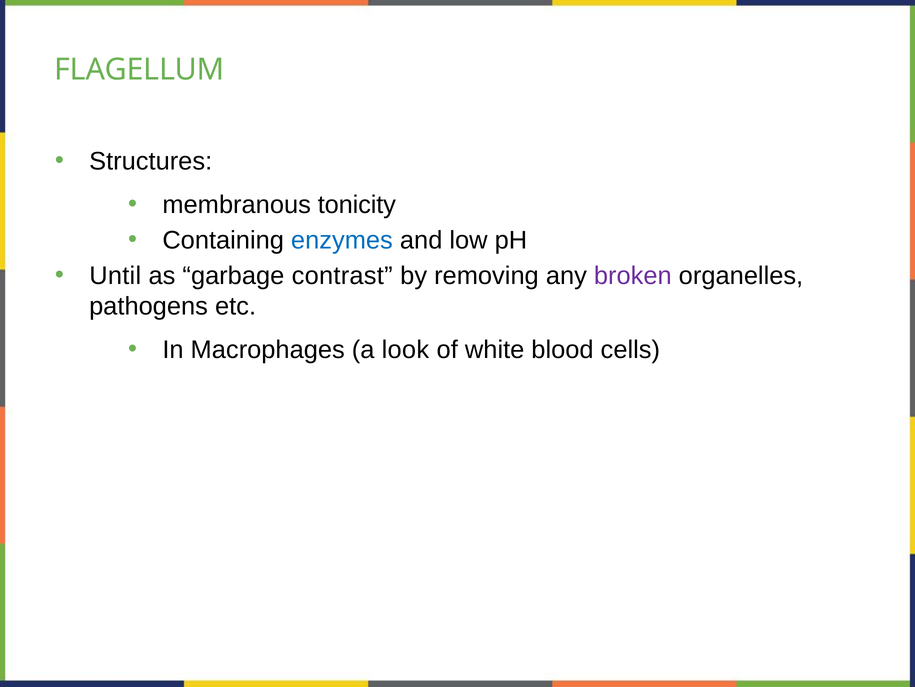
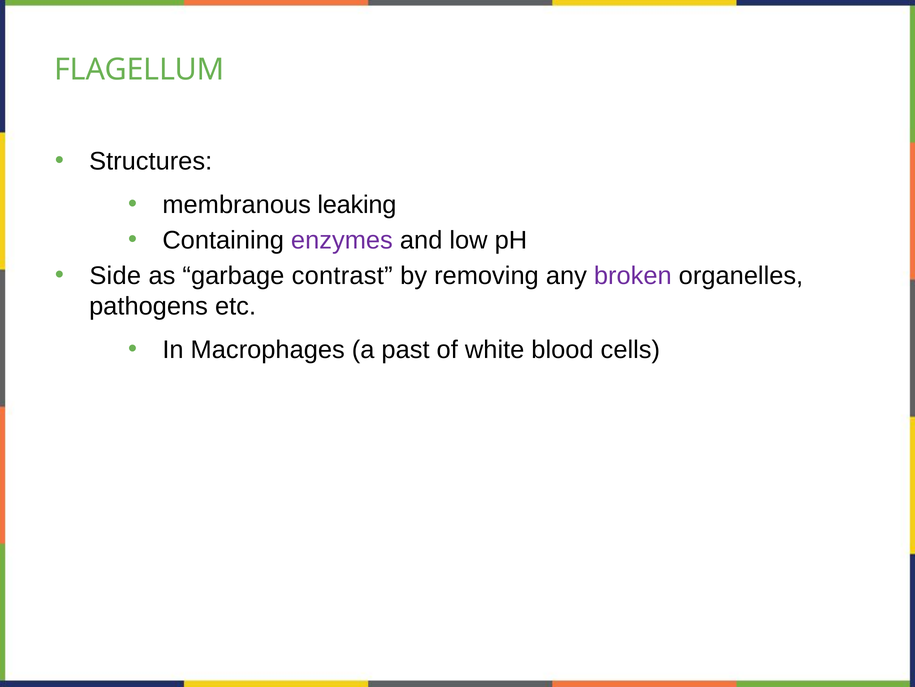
tonicity: tonicity -> leaking
enzymes colour: blue -> purple
Until: Until -> Side
look: look -> past
